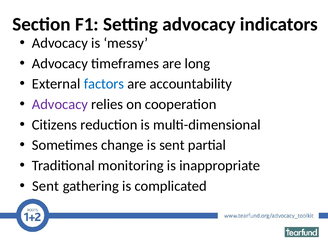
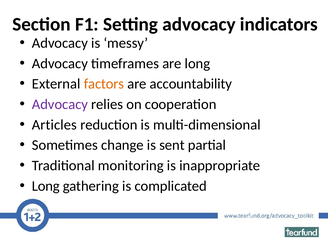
factors colour: blue -> orange
Citizens: Citizens -> Articles
Sent at (46, 186): Sent -> Long
